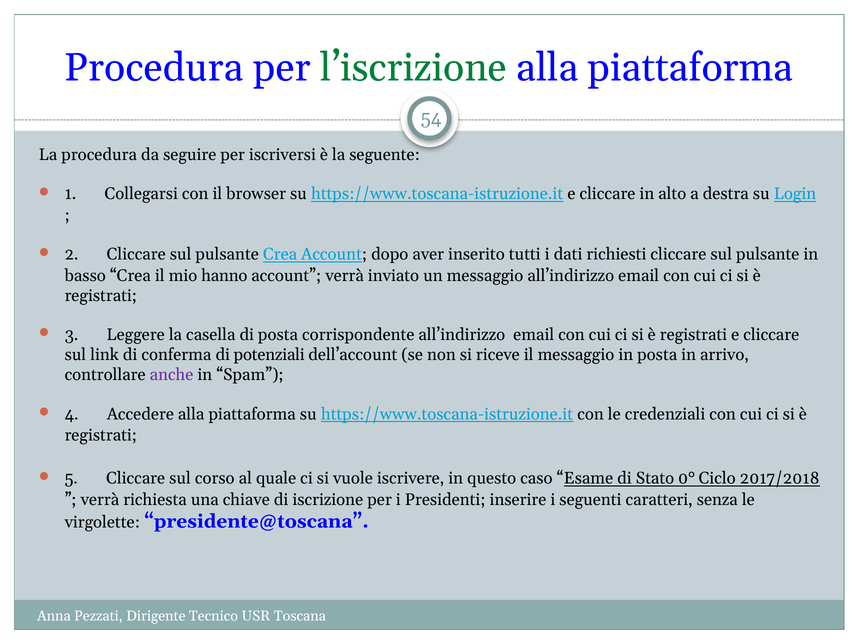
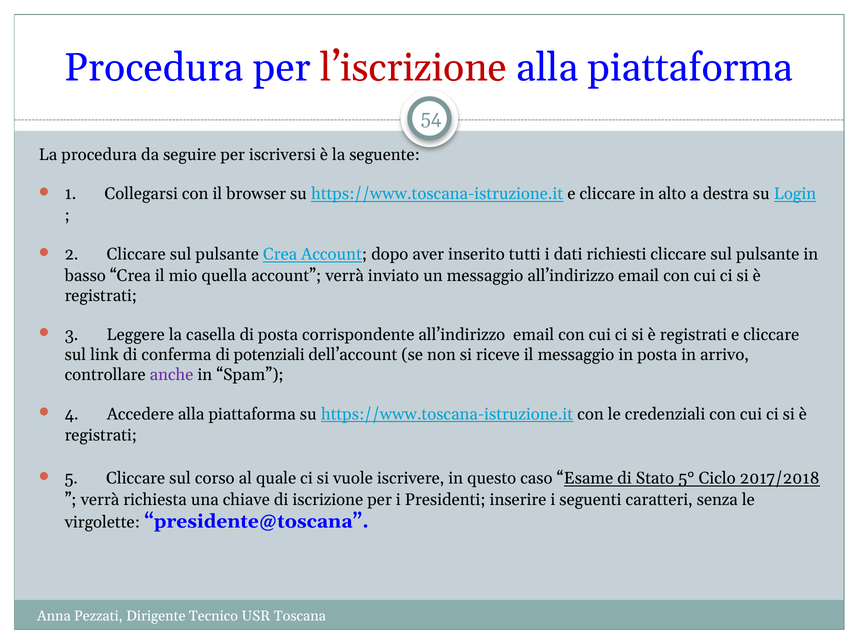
l’iscrizione colour: green -> red
hanno: hanno -> quella
0°: 0° -> 5°
